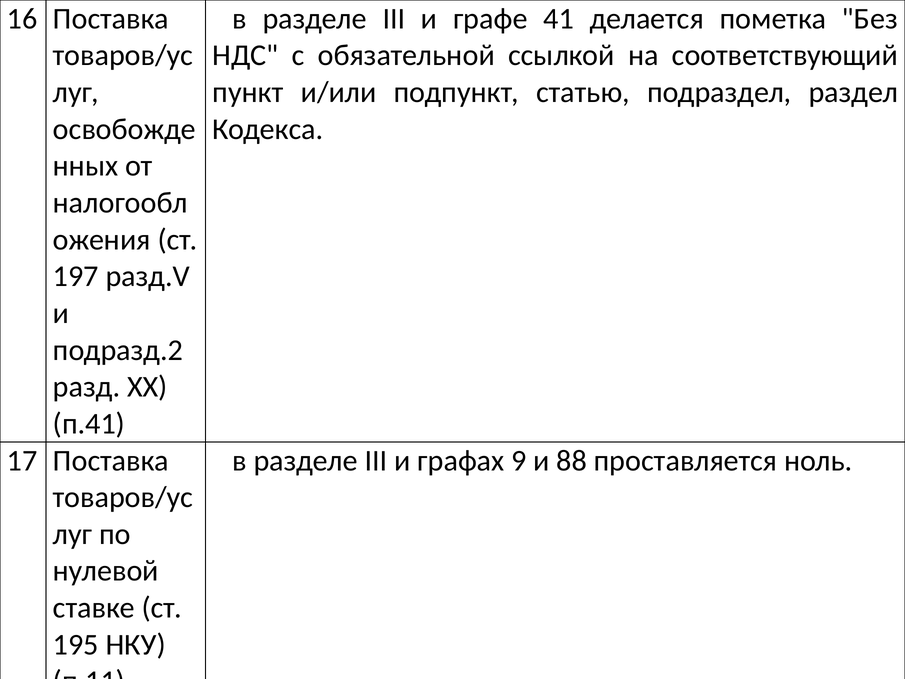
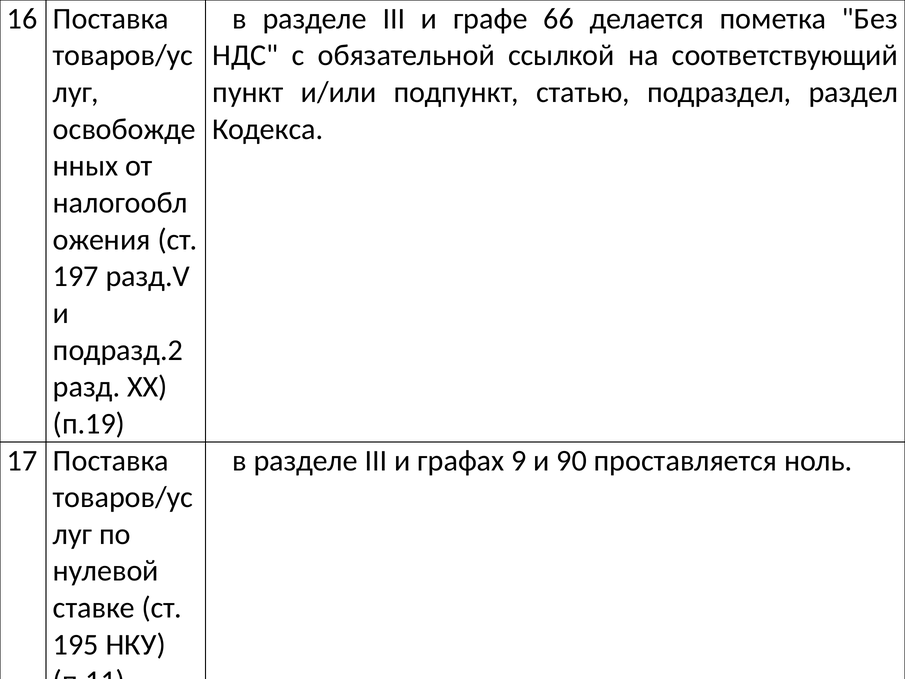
41: 41 -> 66
п.41: п.41 -> п.19
88: 88 -> 90
